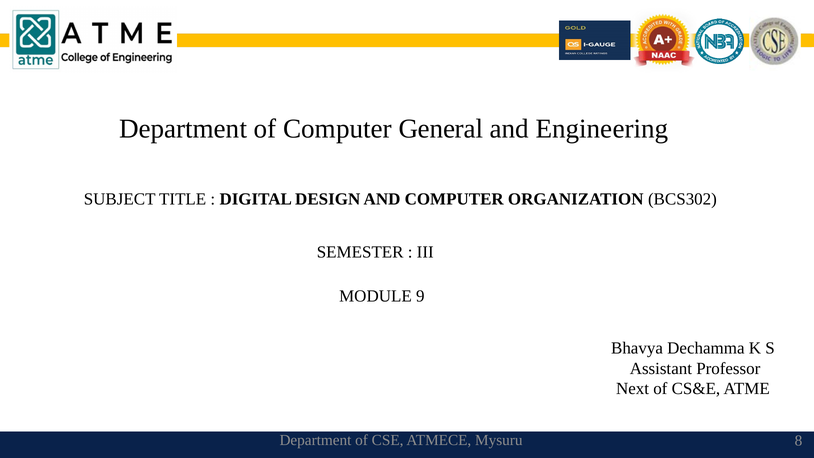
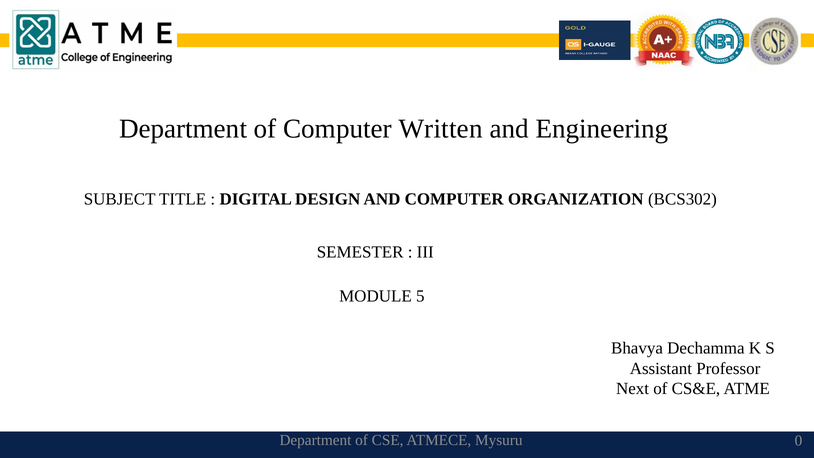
General: General -> Written
9: 9 -> 5
8: 8 -> 0
